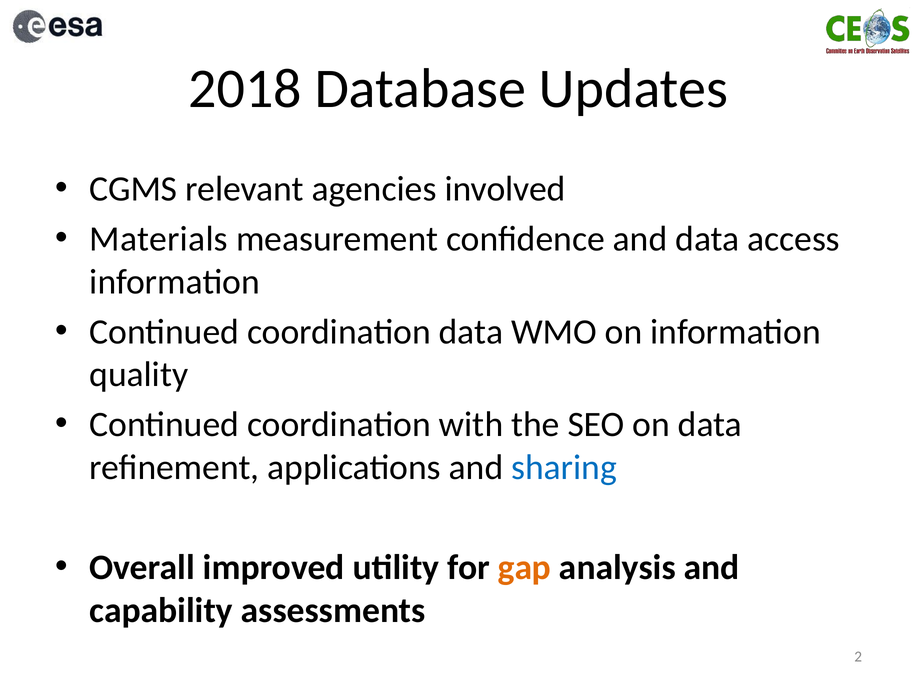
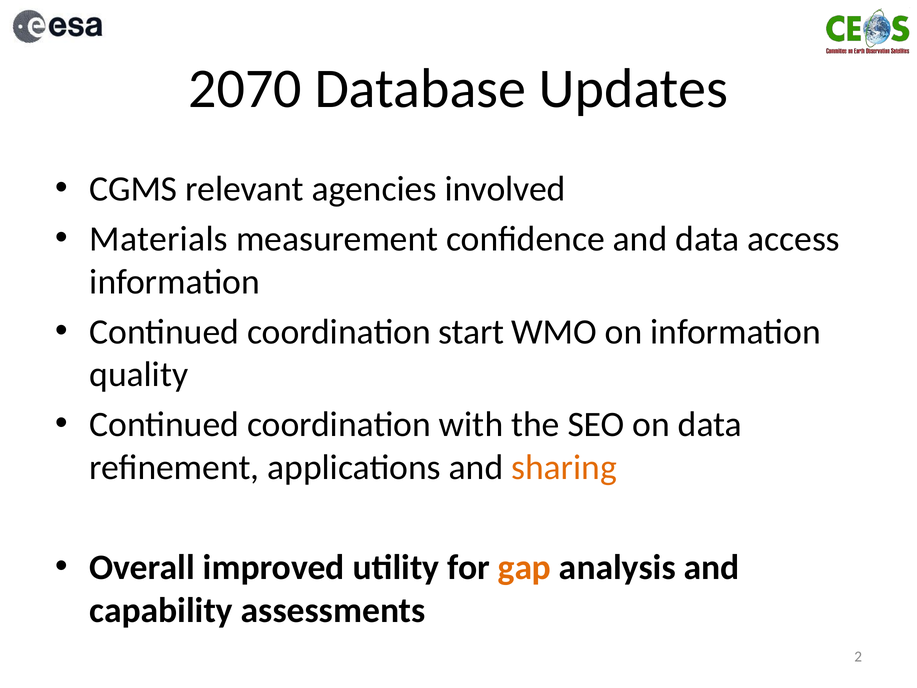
2018: 2018 -> 2070
coordination data: data -> start
sharing colour: blue -> orange
